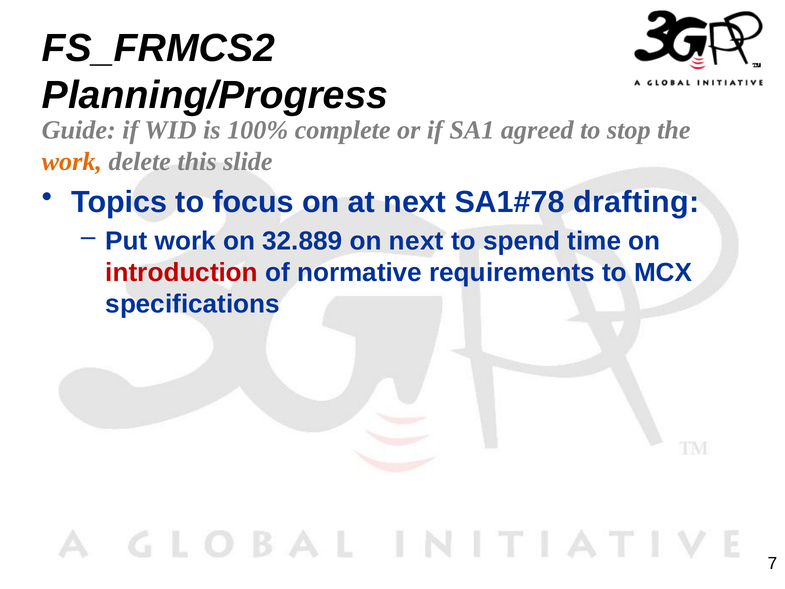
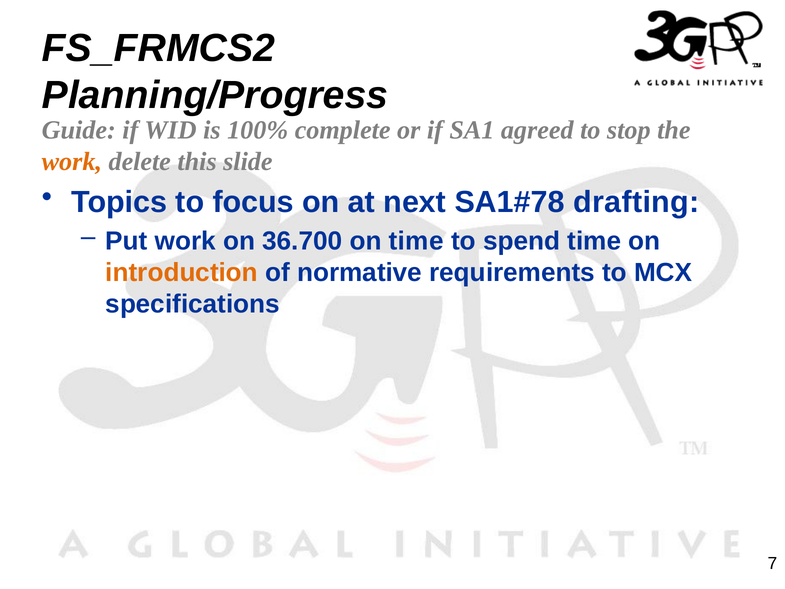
32.889: 32.889 -> 36.700
on next: next -> time
introduction colour: red -> orange
